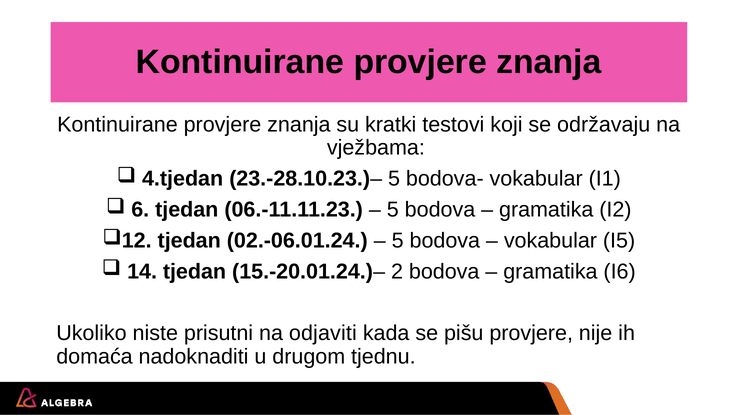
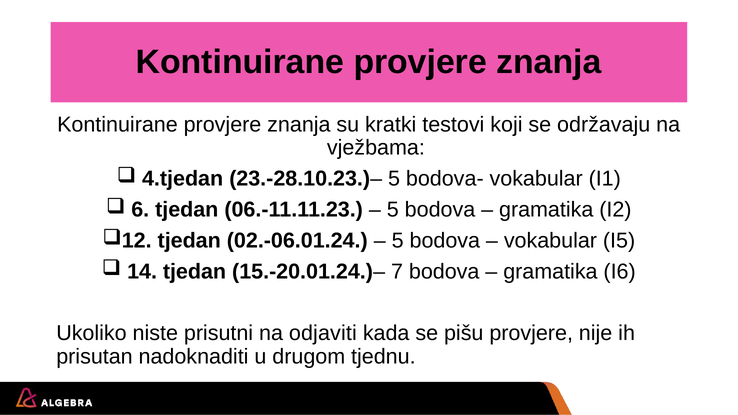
2: 2 -> 7
domaća: domaća -> prisutan
